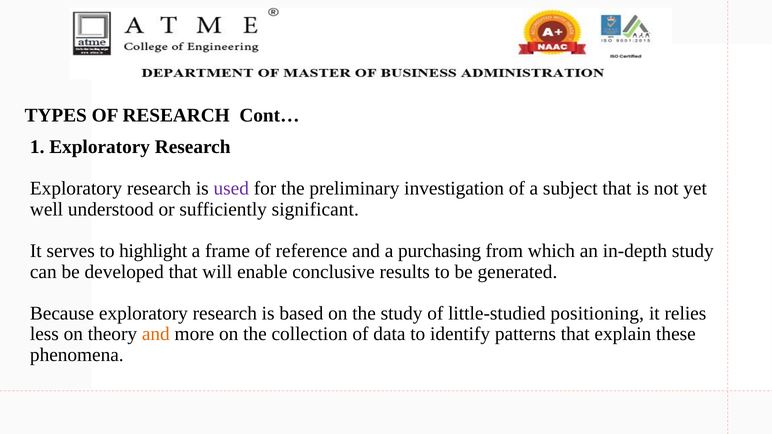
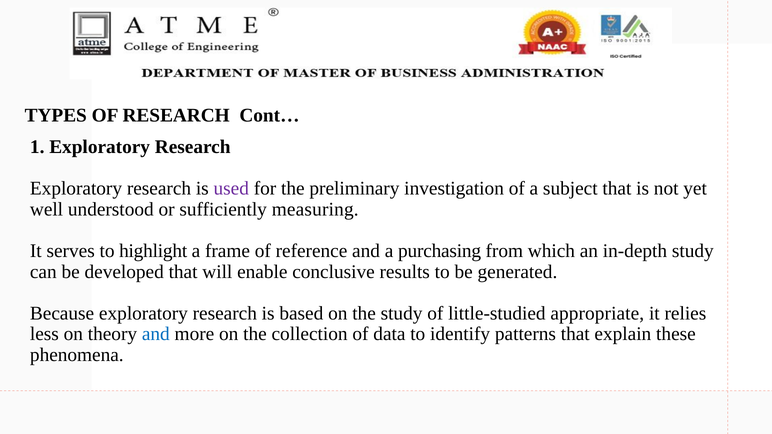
significant: significant -> measuring
positioning: positioning -> appropriate
and at (156, 334) colour: orange -> blue
